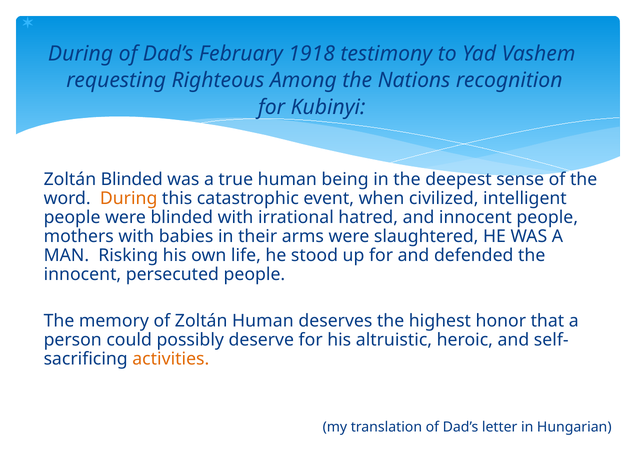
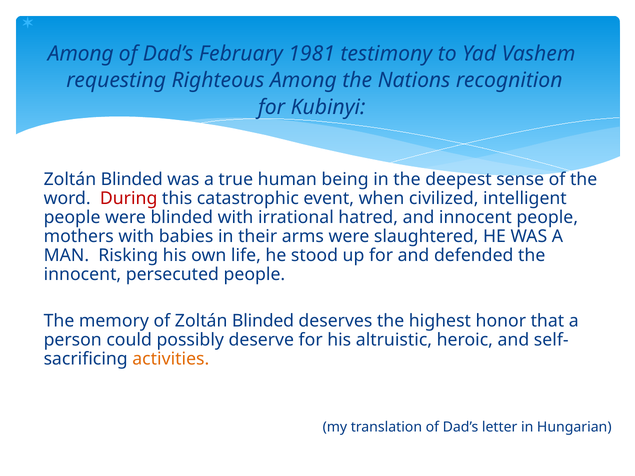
During at (81, 54): During -> Among
1918: 1918 -> 1981
During at (129, 198) colour: orange -> red
of Zoltán Human: Human -> Blinded
